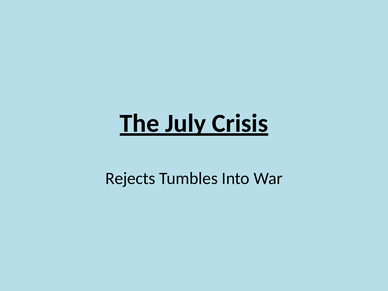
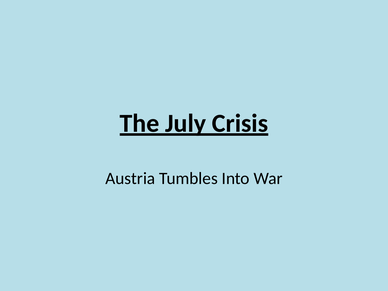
Rejects: Rejects -> Austria
